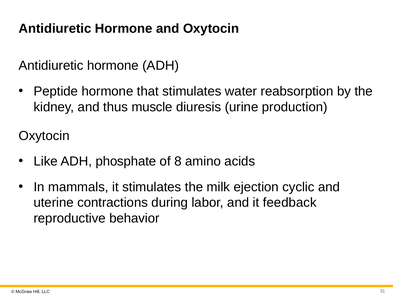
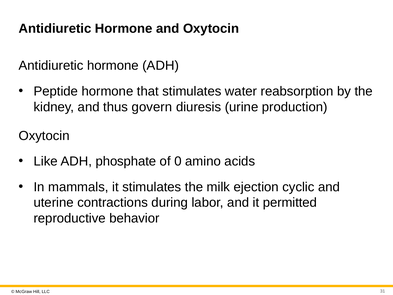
muscle: muscle -> govern
8: 8 -> 0
feedback: feedback -> permitted
